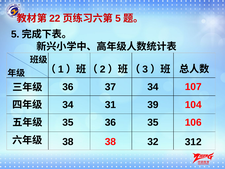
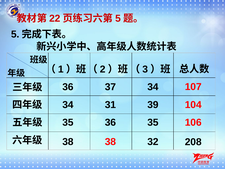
312: 312 -> 208
